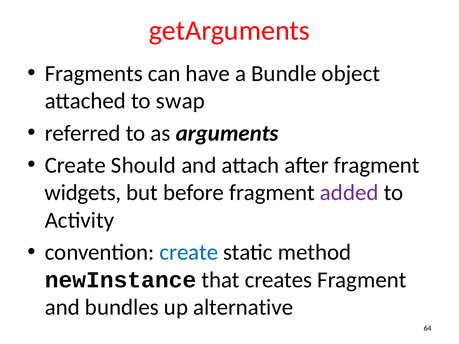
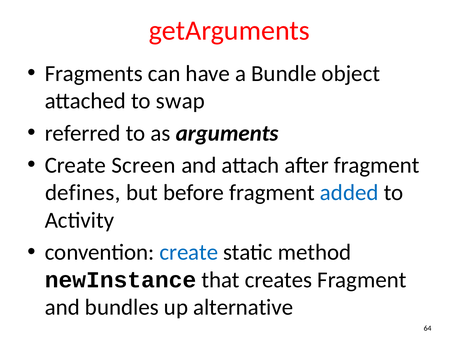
Should: Should -> Screen
widgets: widgets -> defines
added colour: purple -> blue
